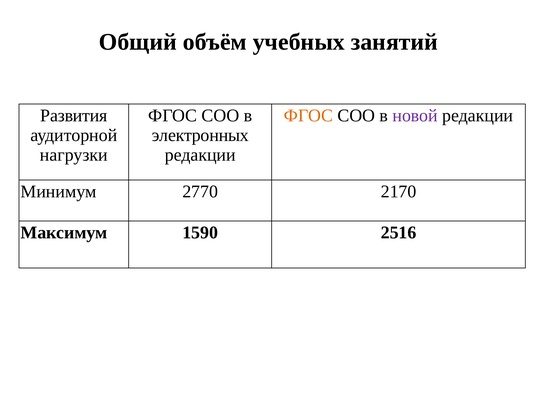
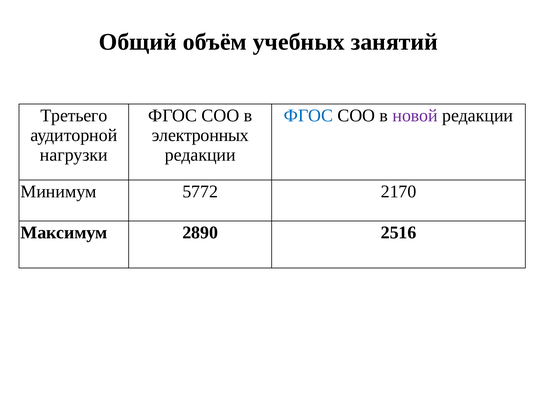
Развития: Развития -> Третьего
ФГОС at (308, 115) colour: orange -> blue
2770: 2770 -> 5772
1590: 1590 -> 2890
